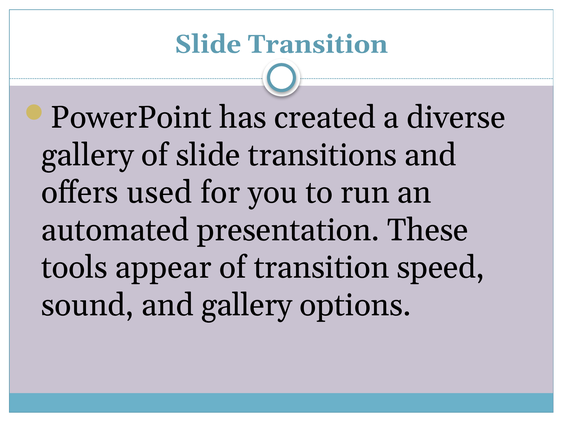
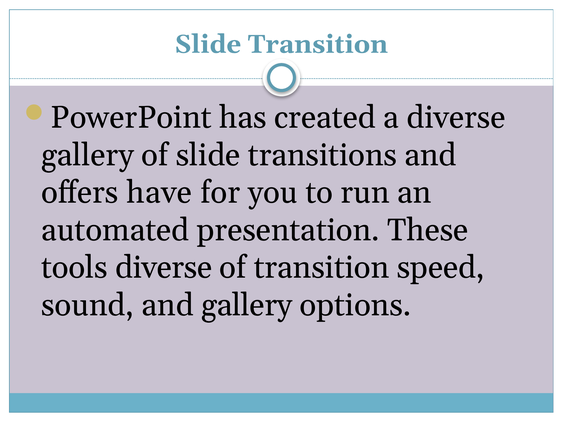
used: used -> have
tools appear: appear -> diverse
